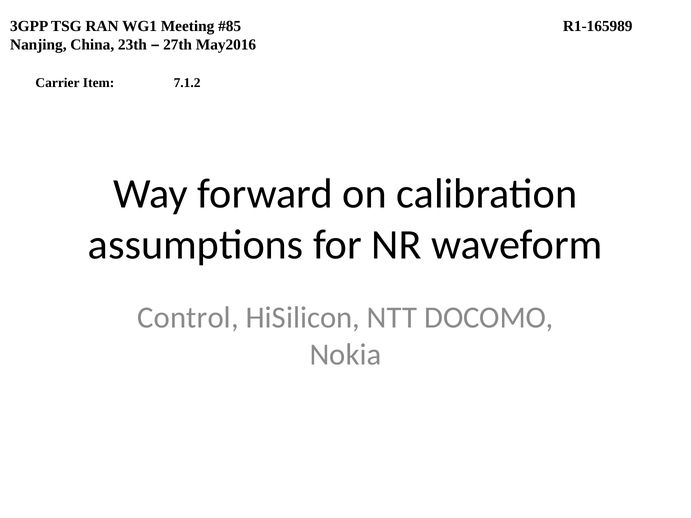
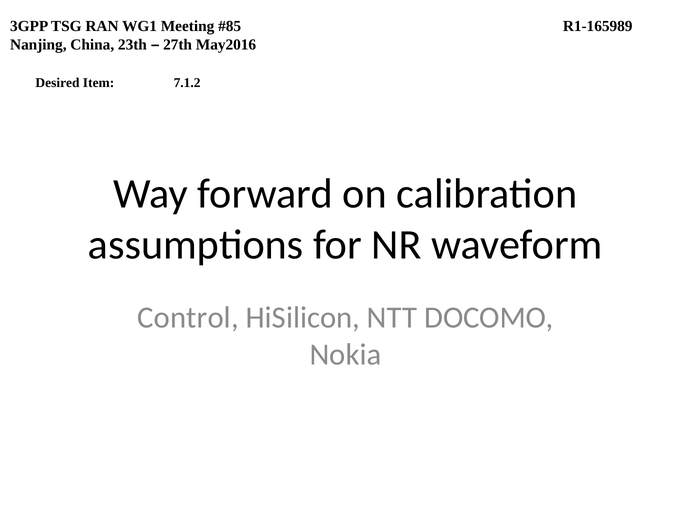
Carrier: Carrier -> Desired
